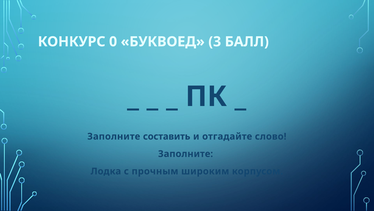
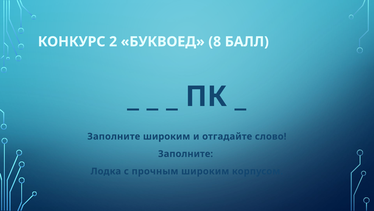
0: 0 -> 2
3: 3 -> 8
Заполните составить: составить -> широким
